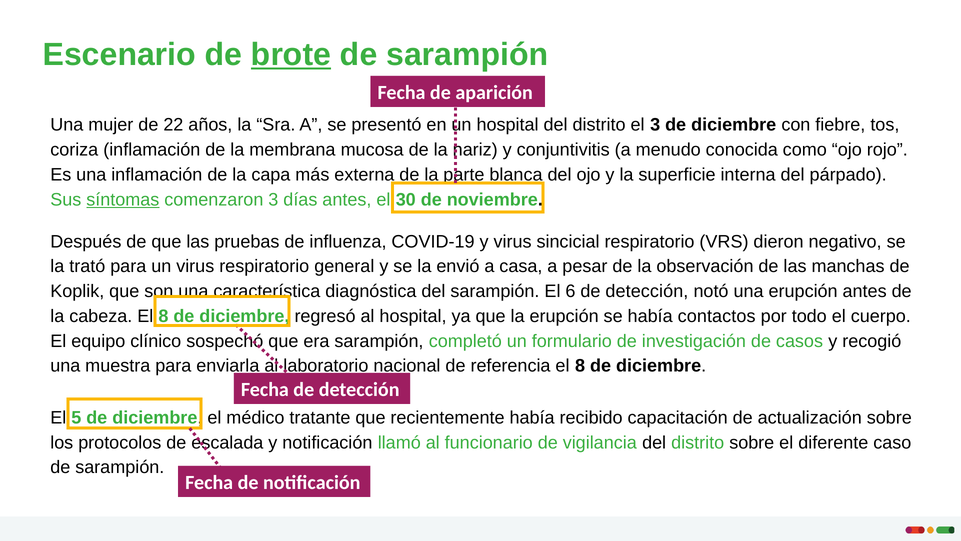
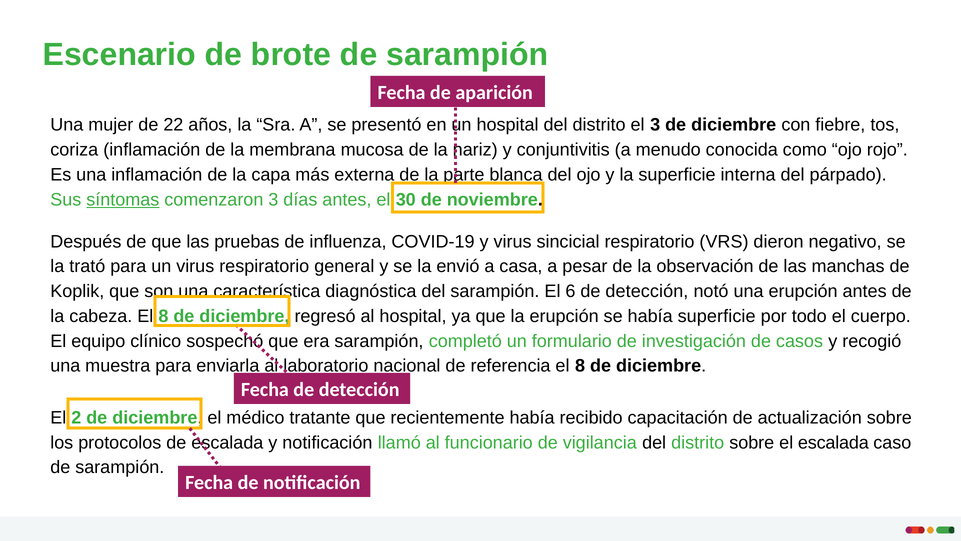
brote underline: present -> none
había contactos: contactos -> superficie
5: 5 -> 2
el diferente: diferente -> escalada
